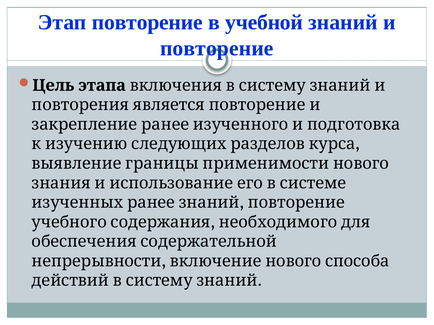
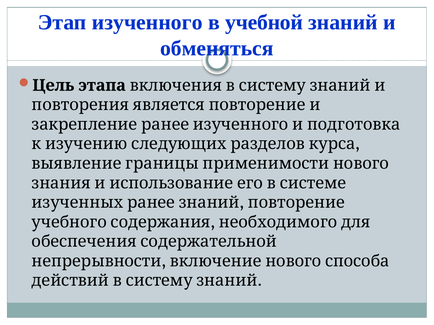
Этап повторение: повторение -> изученного
повторение at (217, 49): повторение -> обменяться
